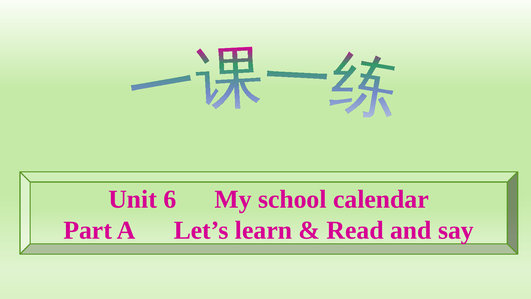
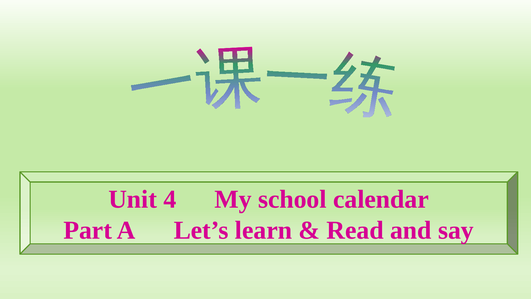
6: 6 -> 4
